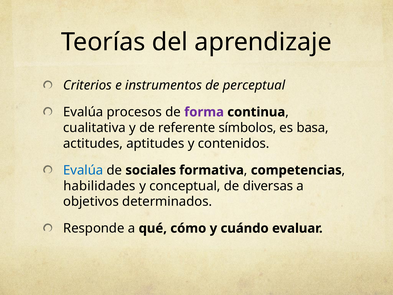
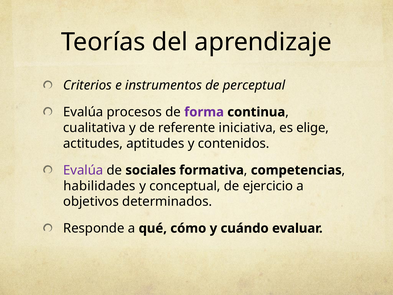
símbolos: símbolos -> iniciativa
basa: basa -> elige
Evalúa at (83, 170) colour: blue -> purple
diversas: diversas -> ejercicio
